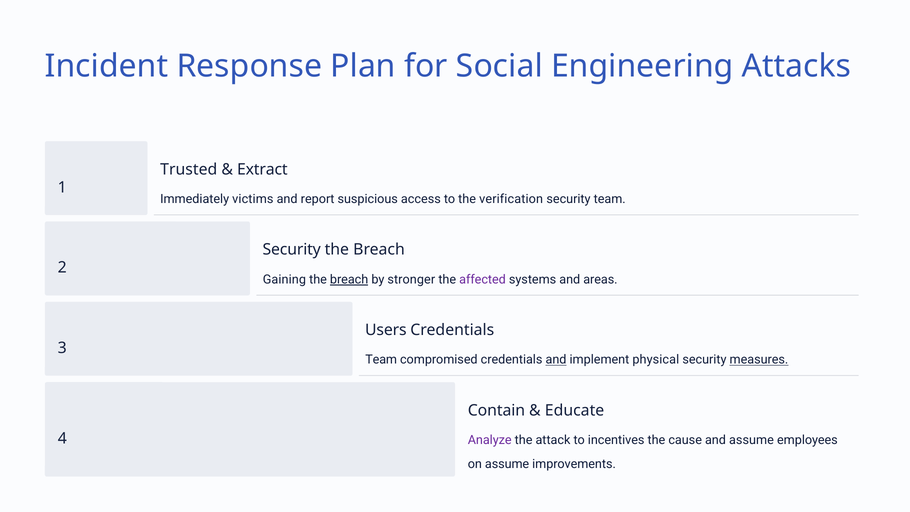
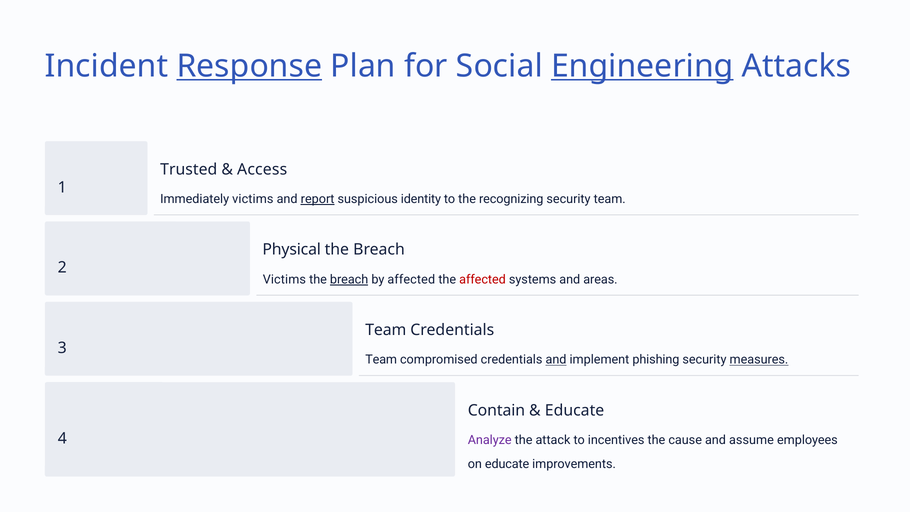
Response underline: none -> present
Engineering underline: none -> present
Extract: Extract -> Access
report underline: none -> present
access: access -> identity
verification: verification -> recognizing
Security at (292, 250): Security -> Physical
Gaining at (284, 279): Gaining -> Victims
by stronger: stronger -> affected
affected at (483, 279) colour: purple -> red
Users at (386, 330): Users -> Team
physical: physical -> phishing
on assume: assume -> educate
